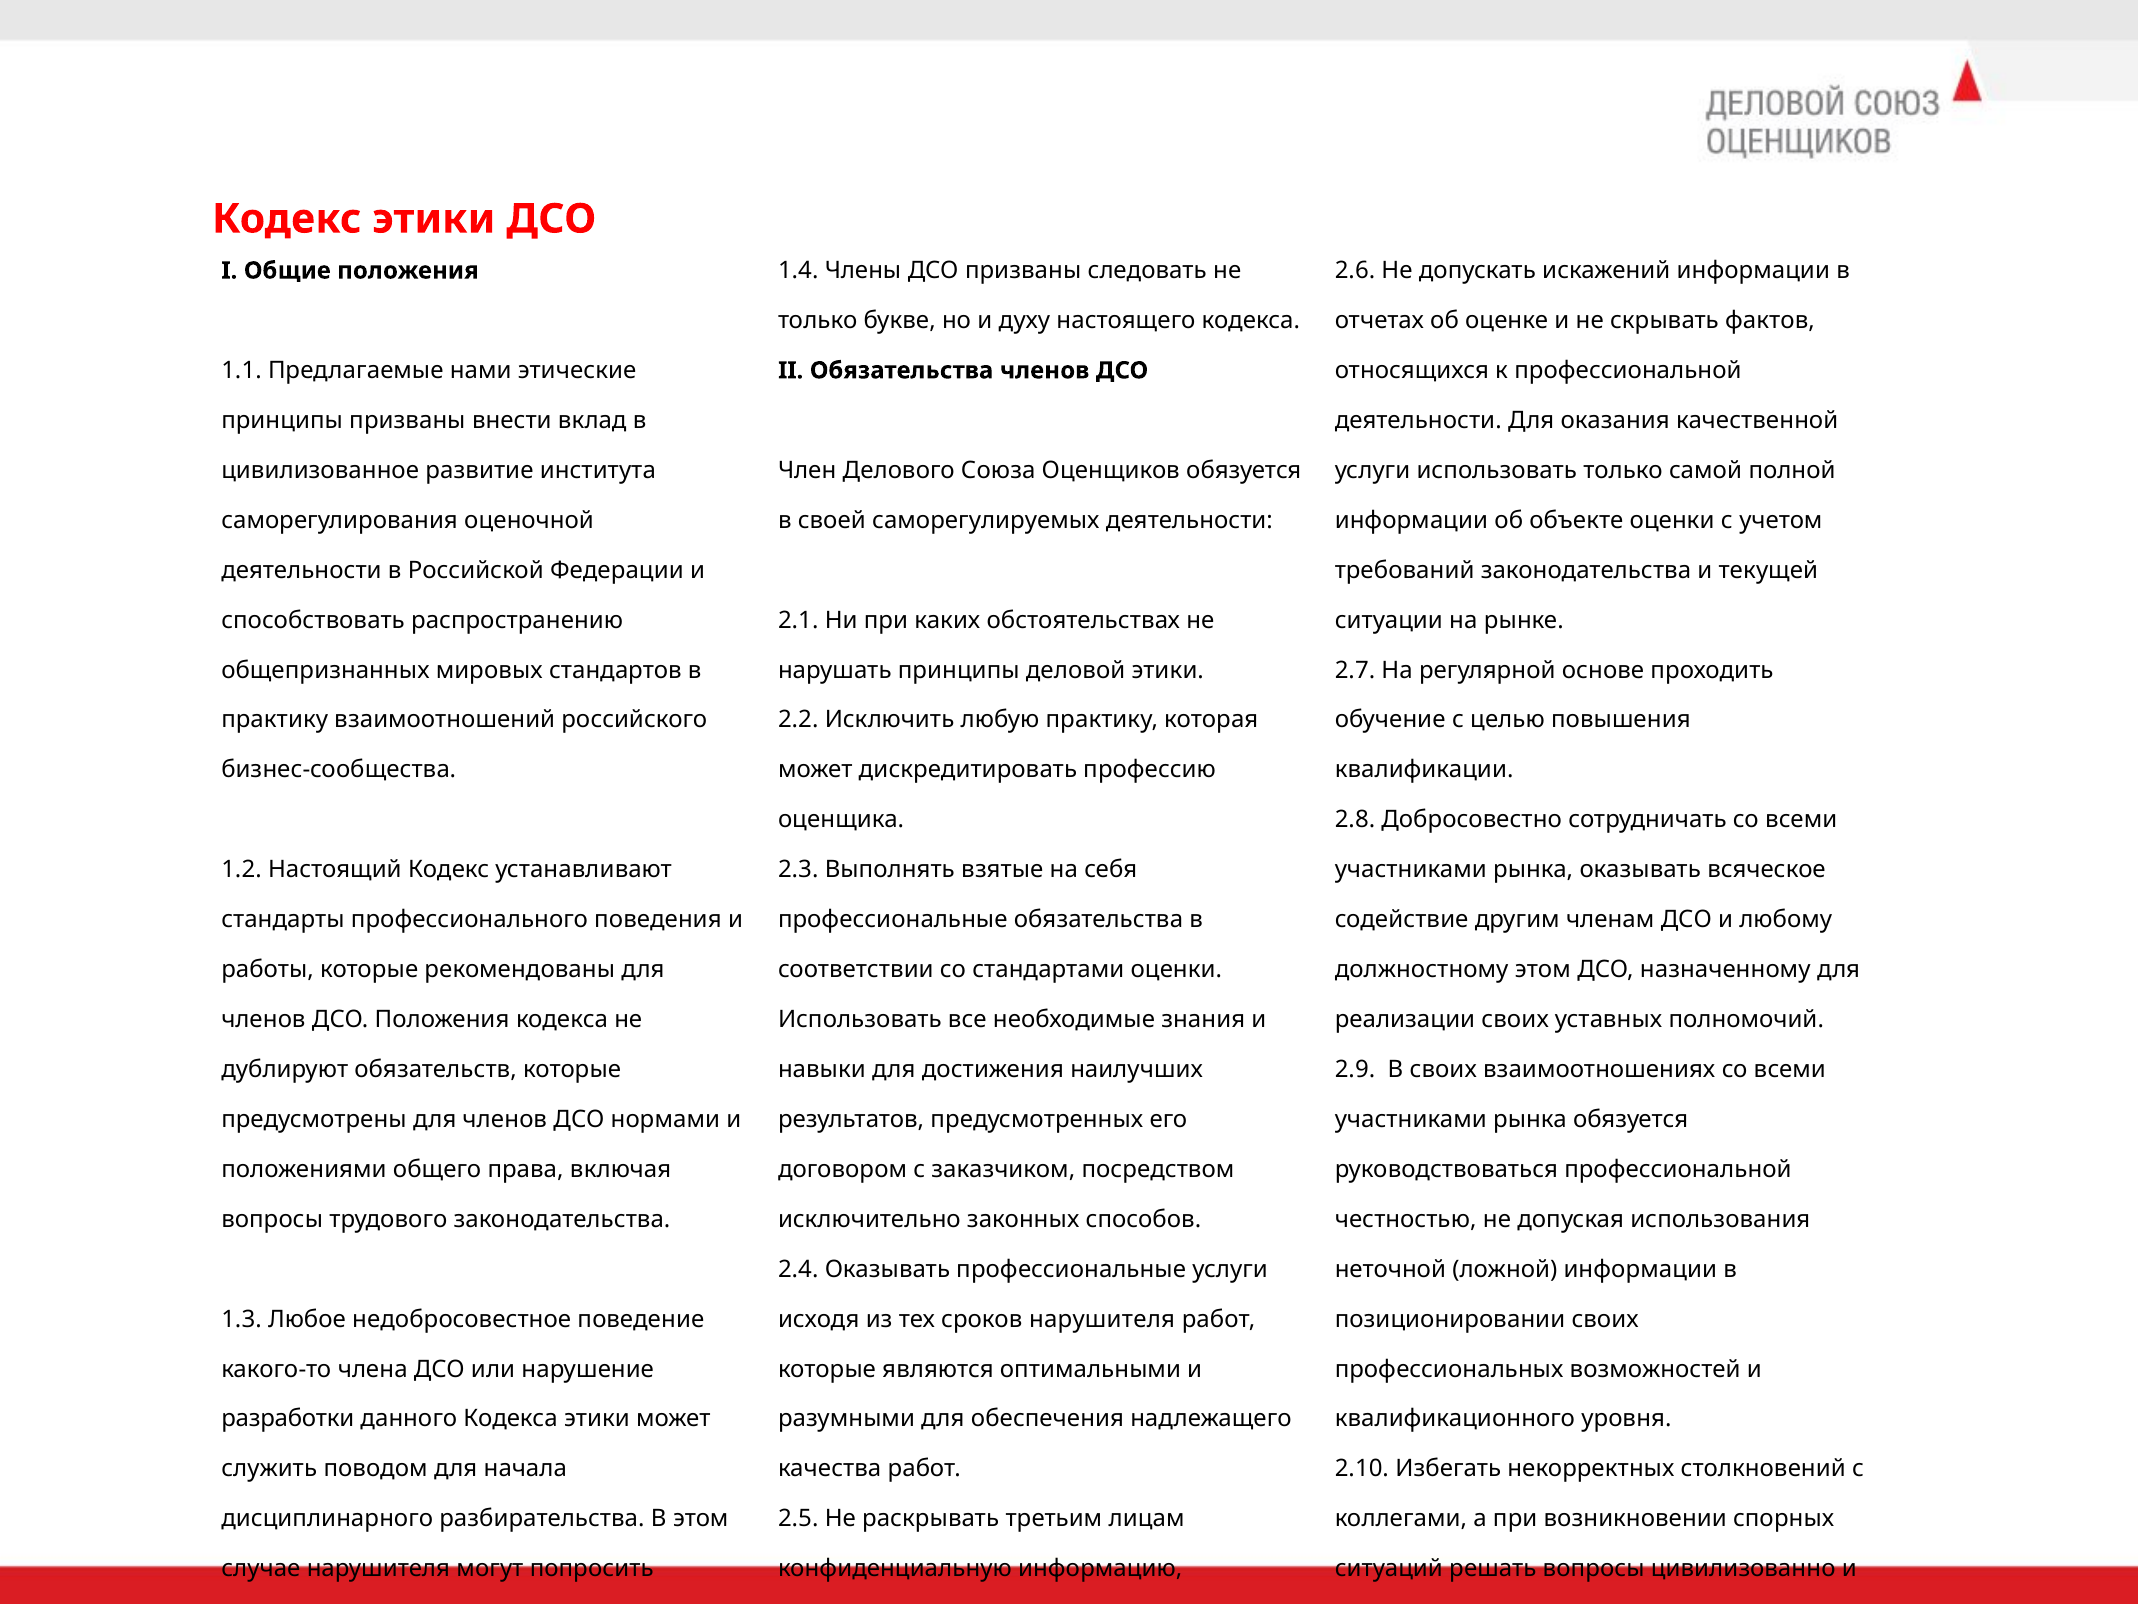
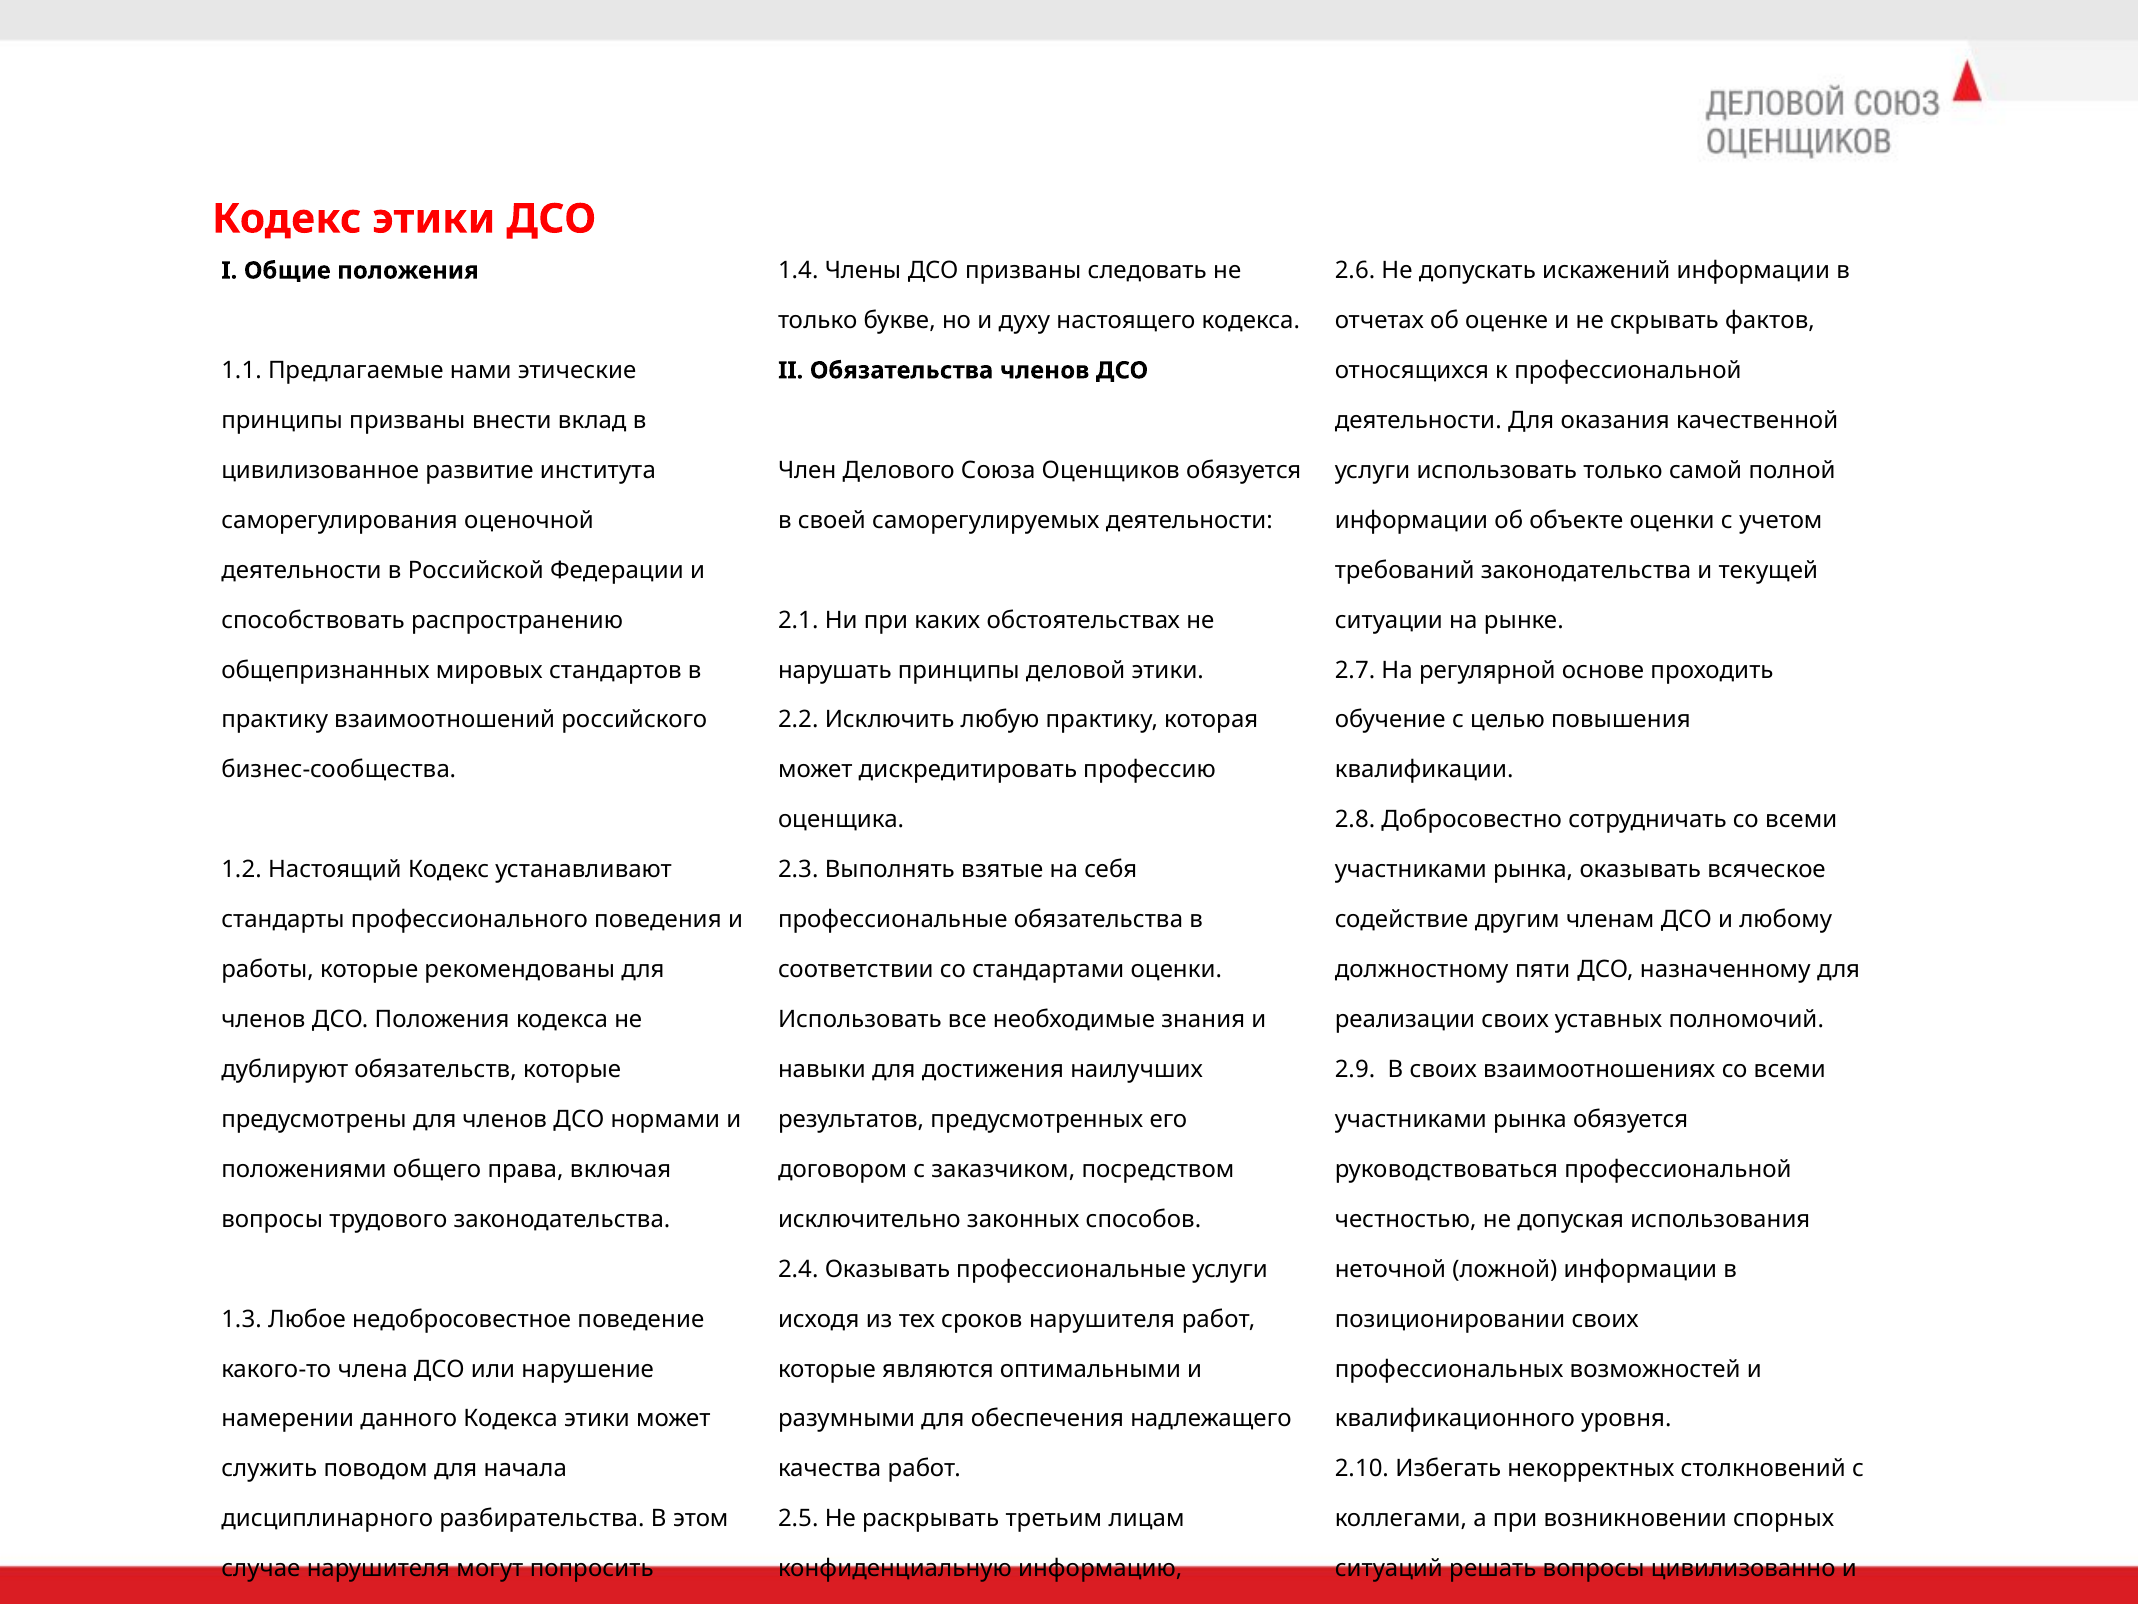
должностному этом: этом -> пяти
разработки: разработки -> намерении
